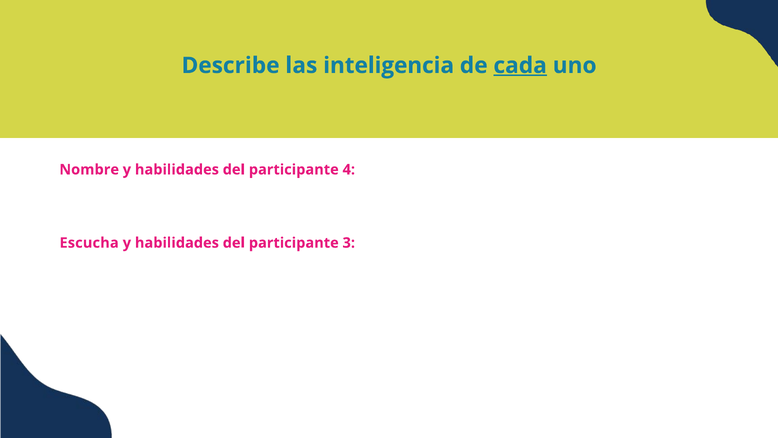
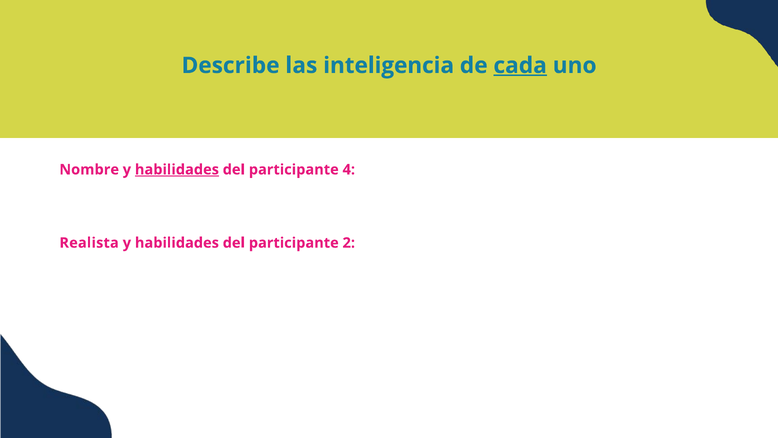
habilidades at (177, 169) underline: none -> present
Escucha: Escucha -> Realista
3: 3 -> 2
